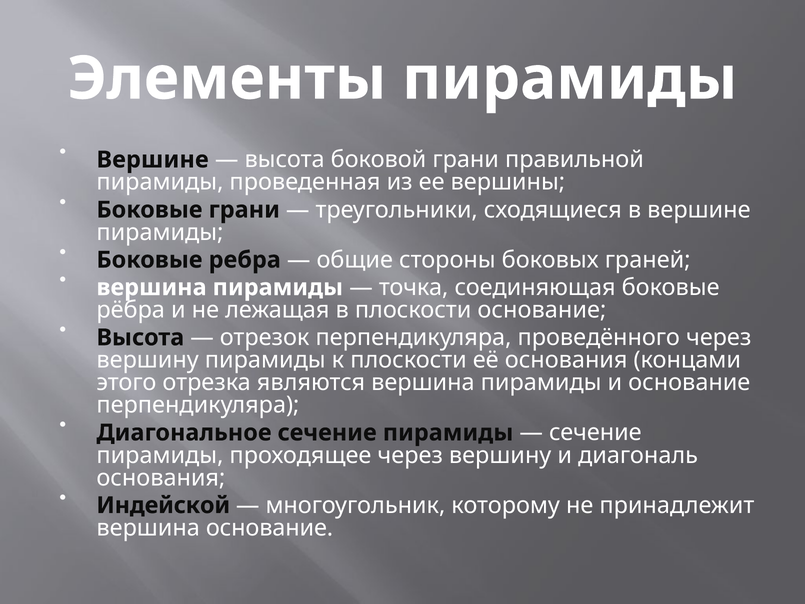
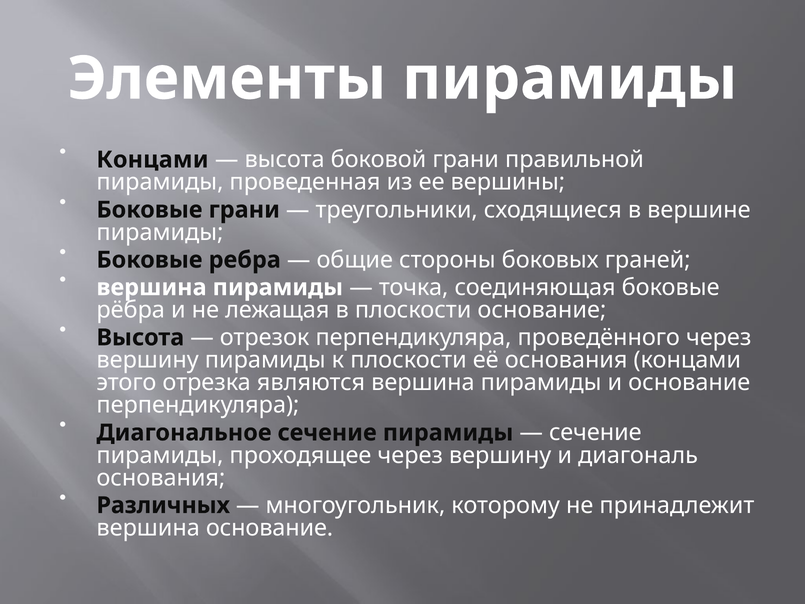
Вершине at (153, 160): Вершине -> Концами
Индейской: Индейской -> Различных
